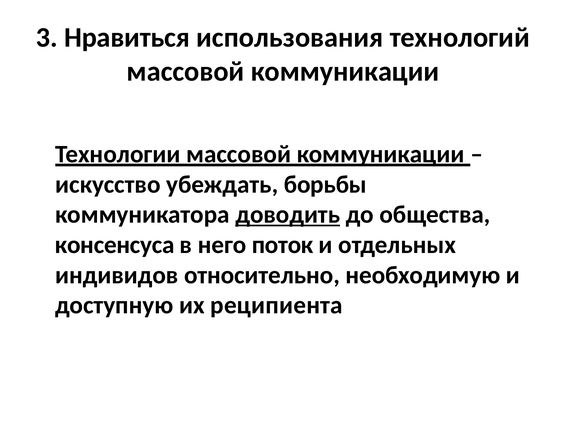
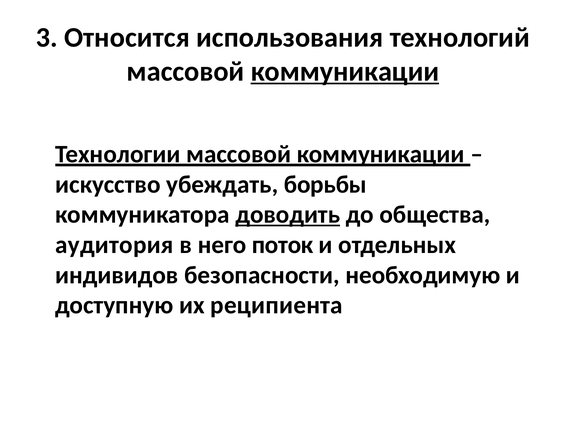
Нравиться: Нравиться -> Относится
коммуникации at (345, 71) underline: none -> present
консенсуса: консенсуса -> аудитория
относительно: относительно -> безопасности
